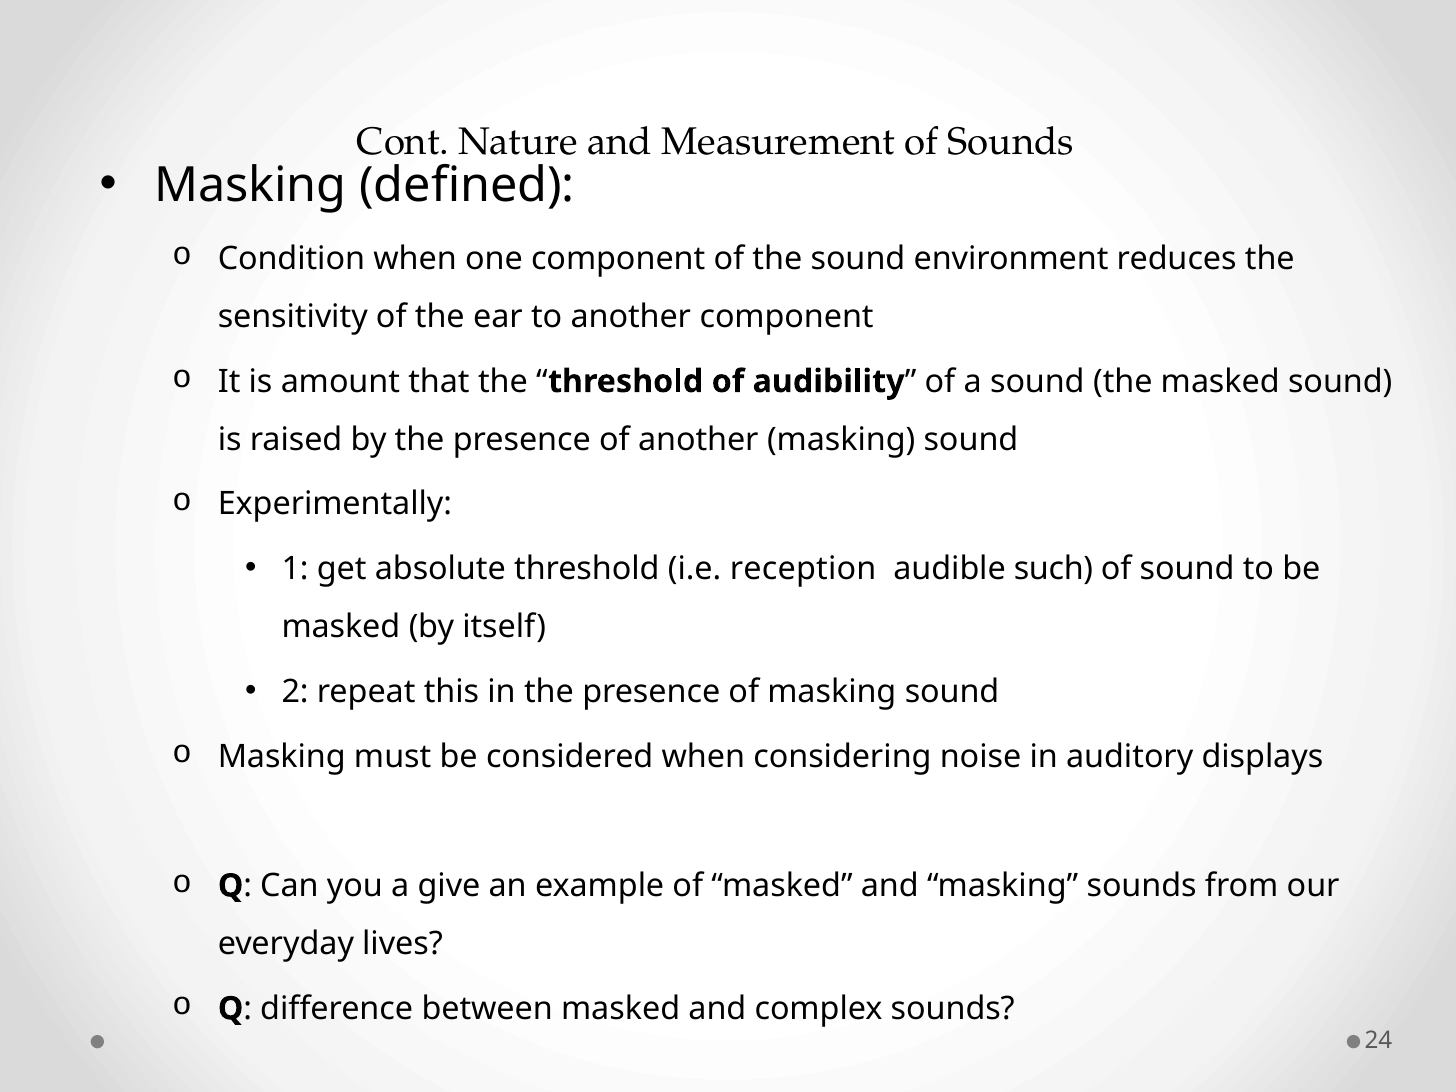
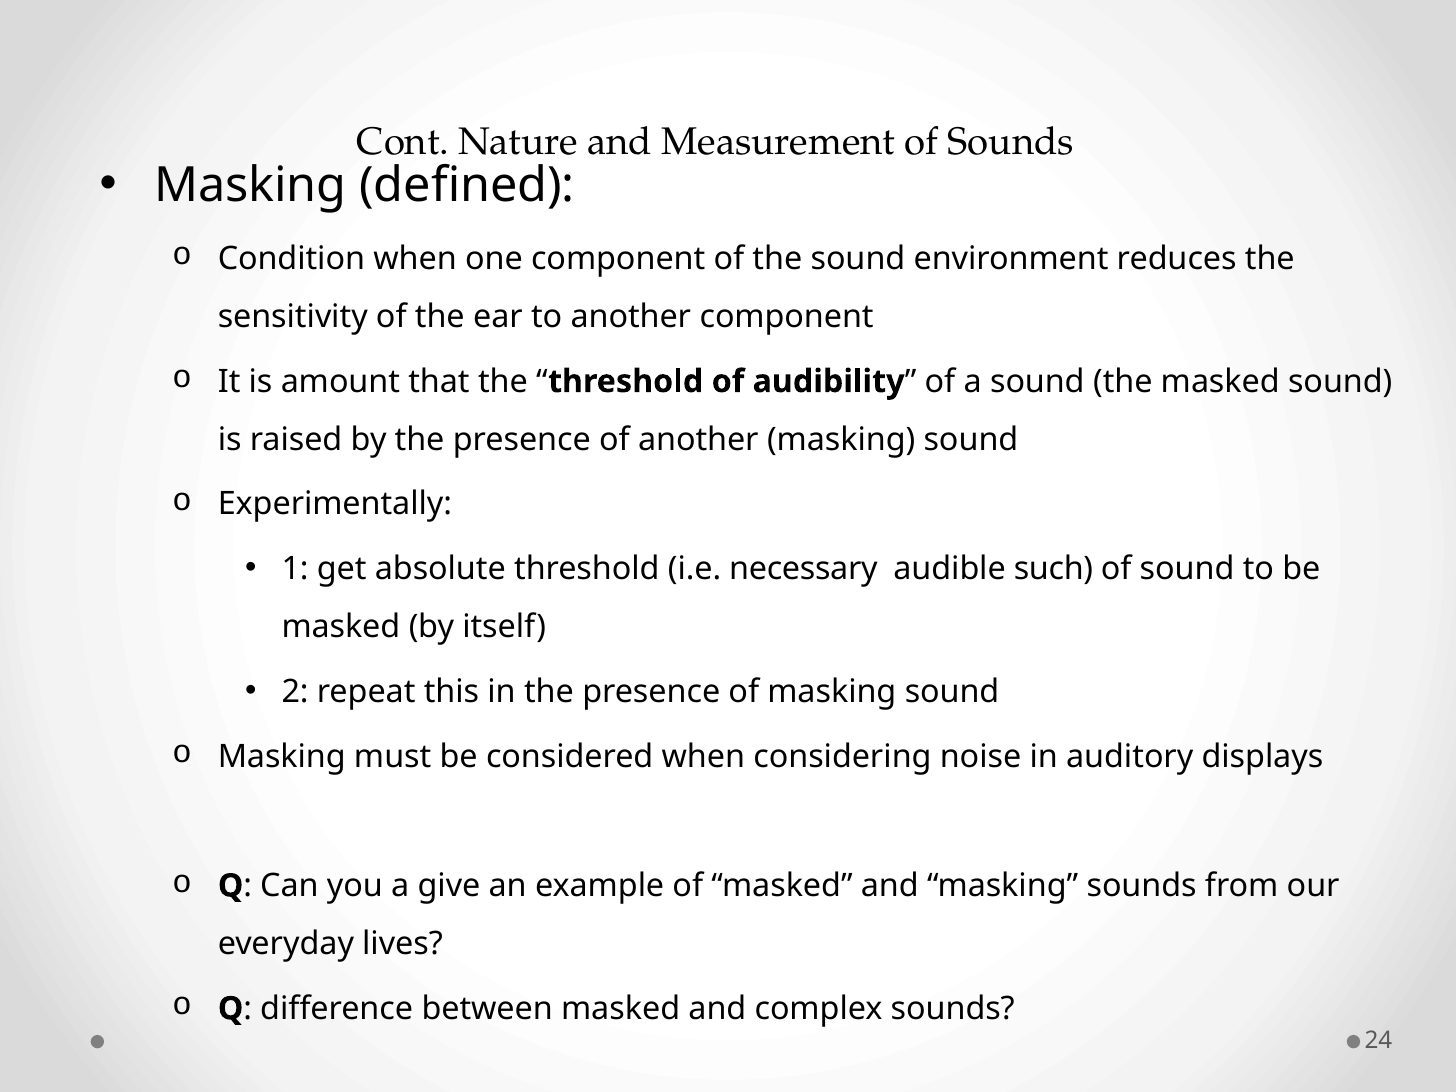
reception: reception -> necessary
